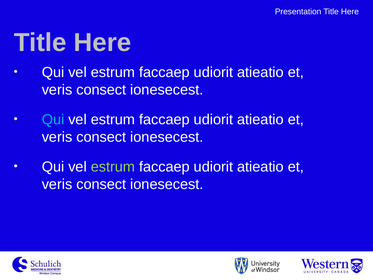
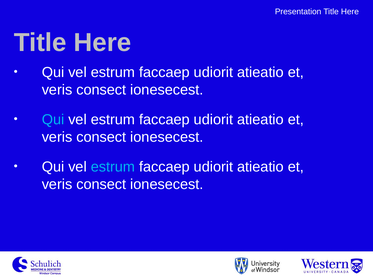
estrum at (113, 167) colour: light green -> light blue
